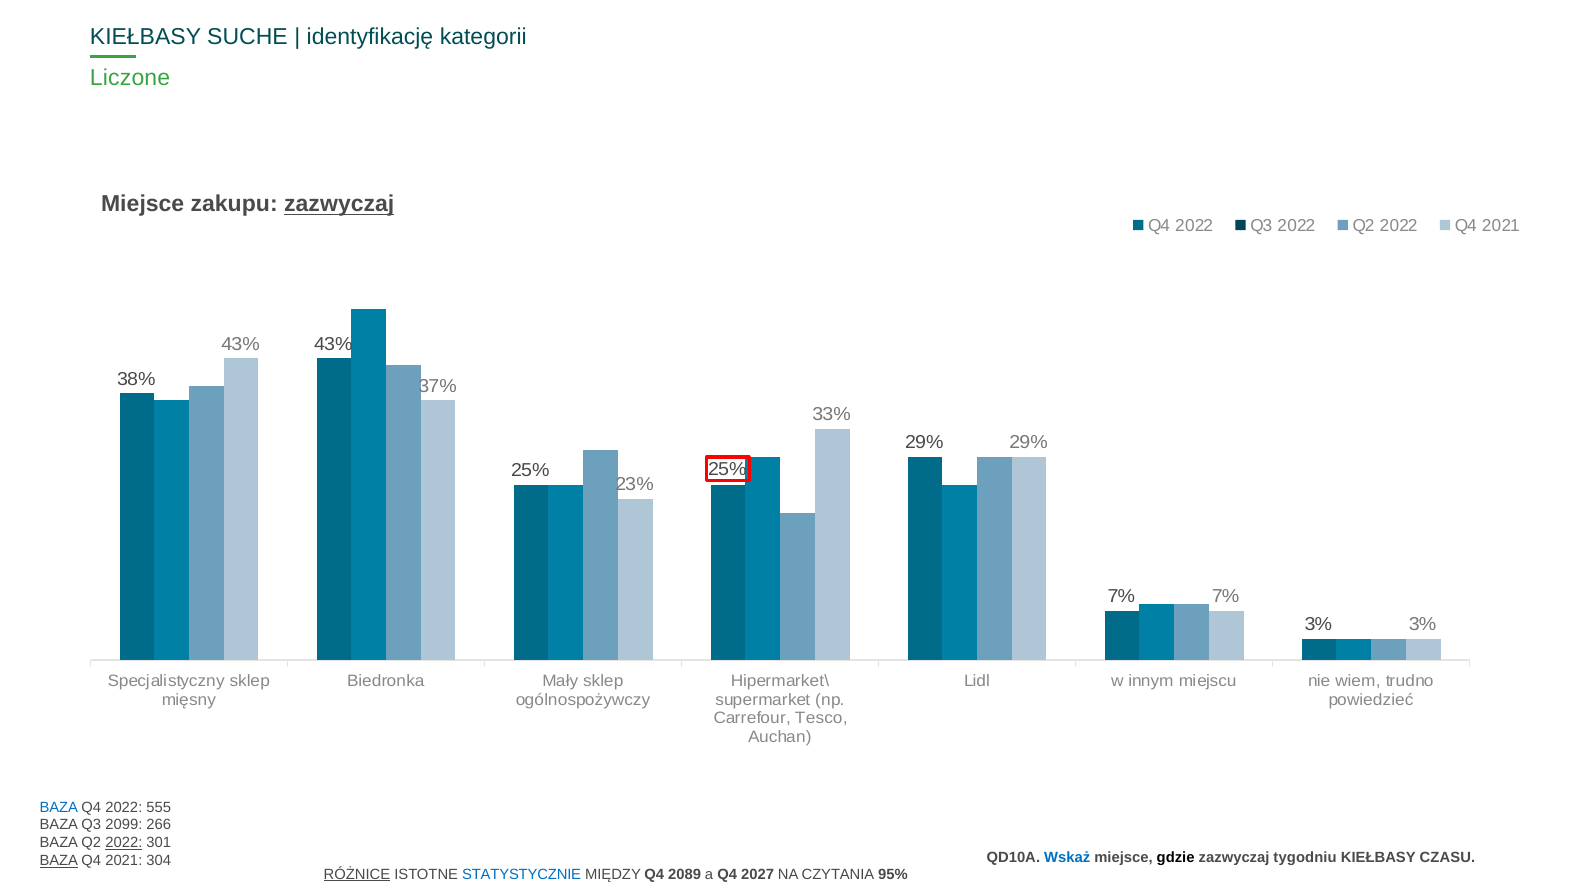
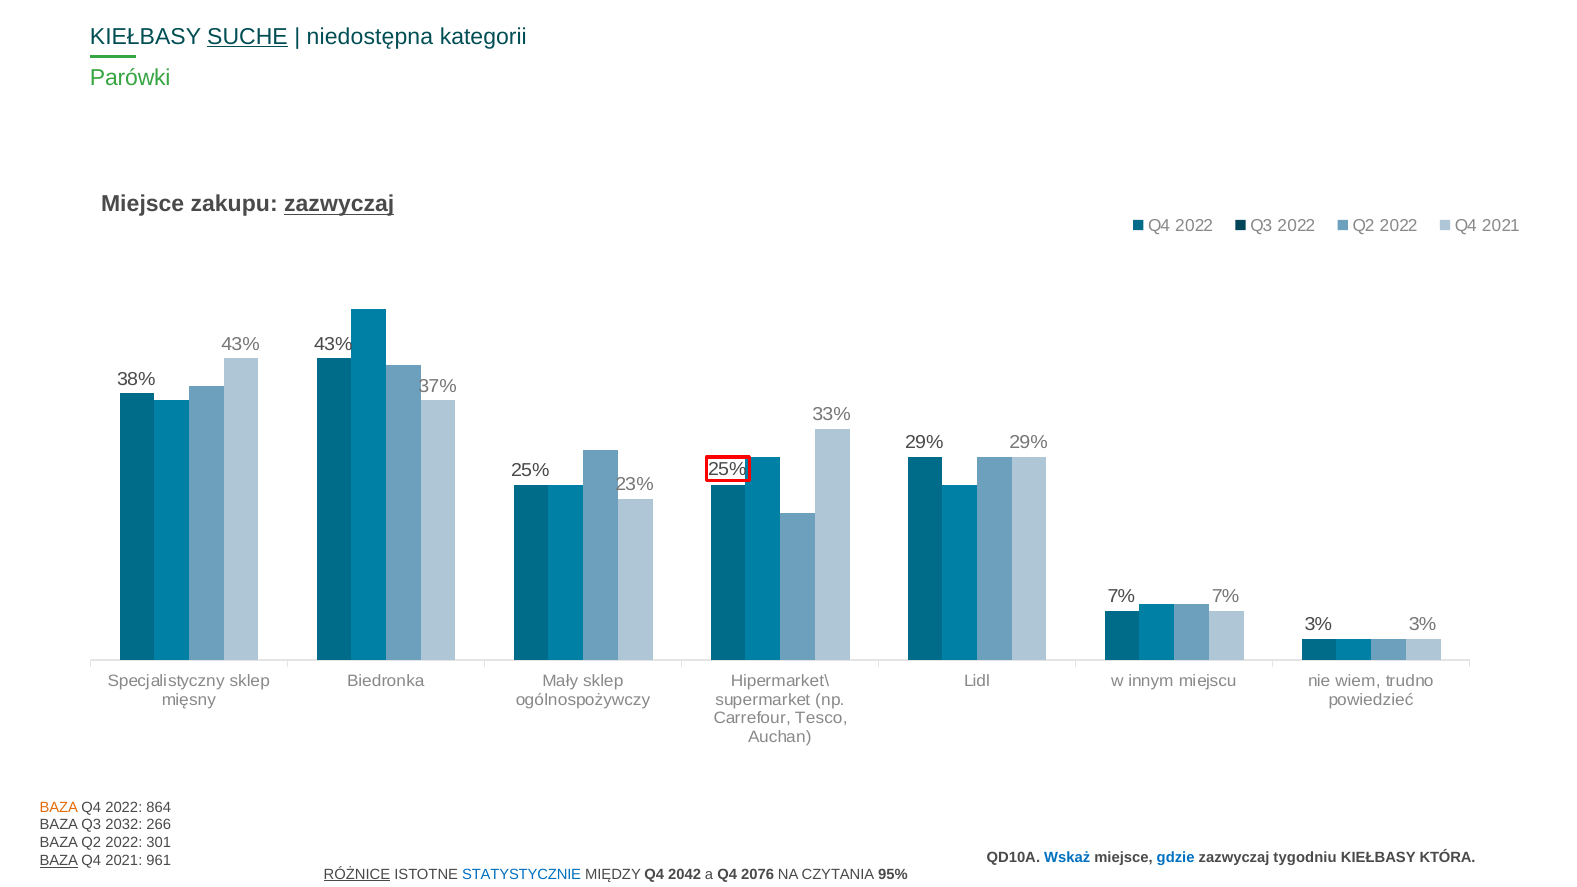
SUCHE underline: none -> present
identyfikację: identyfikację -> niedostępna
Liczone: Liczone -> Parówki
BAZA at (59, 807) colour: blue -> orange
555: 555 -> 864
2099: 2099 -> 2032
2022 at (124, 843) underline: present -> none
gdzie colour: black -> blue
CZASU: CZASU -> KTÓRA
304: 304 -> 961
2089: 2089 -> 2042
2027: 2027 -> 2076
